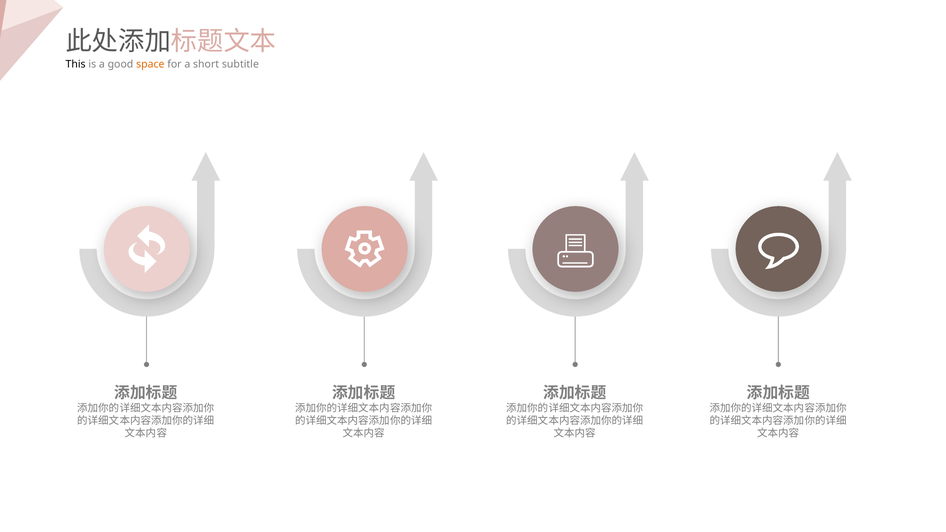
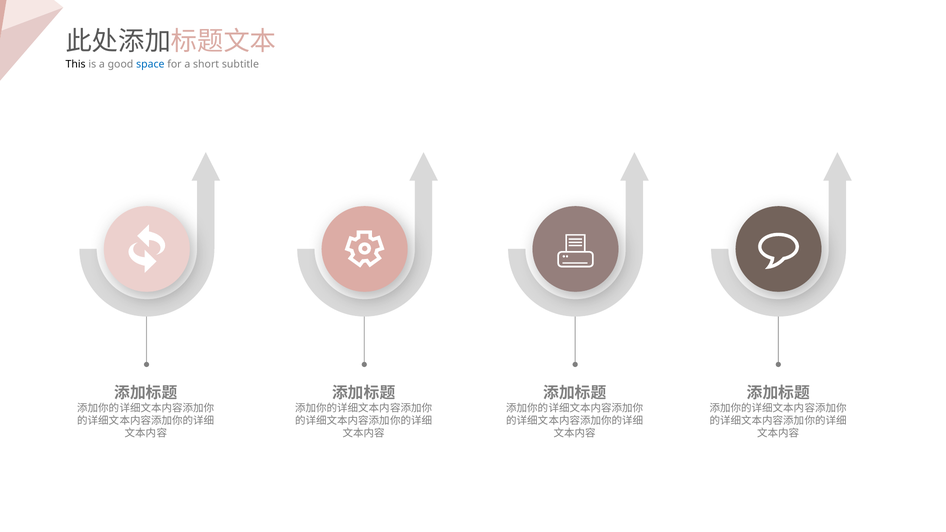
space colour: orange -> blue
